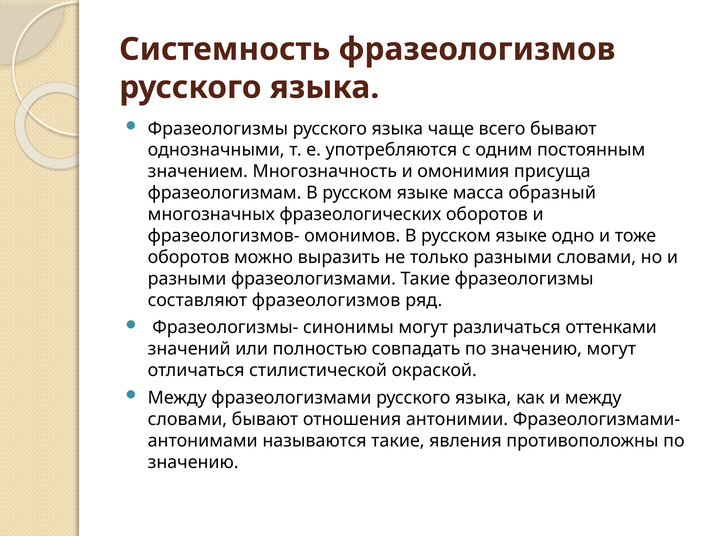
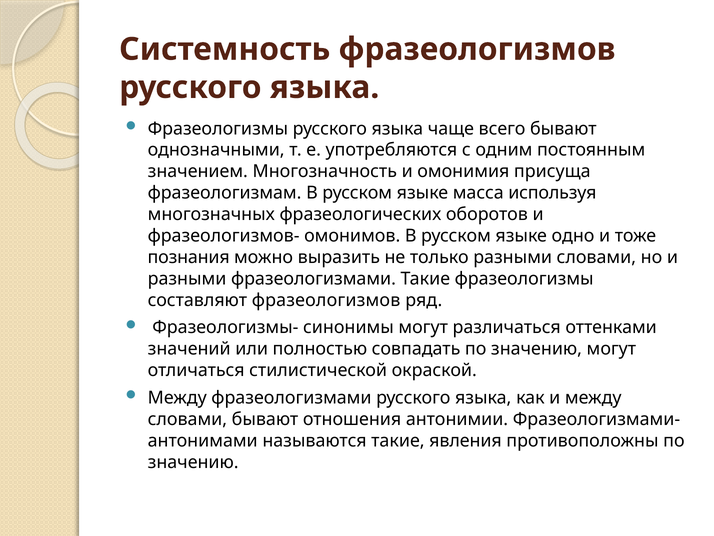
образный: образный -> используя
оборотов at (189, 257): оборотов -> познания
